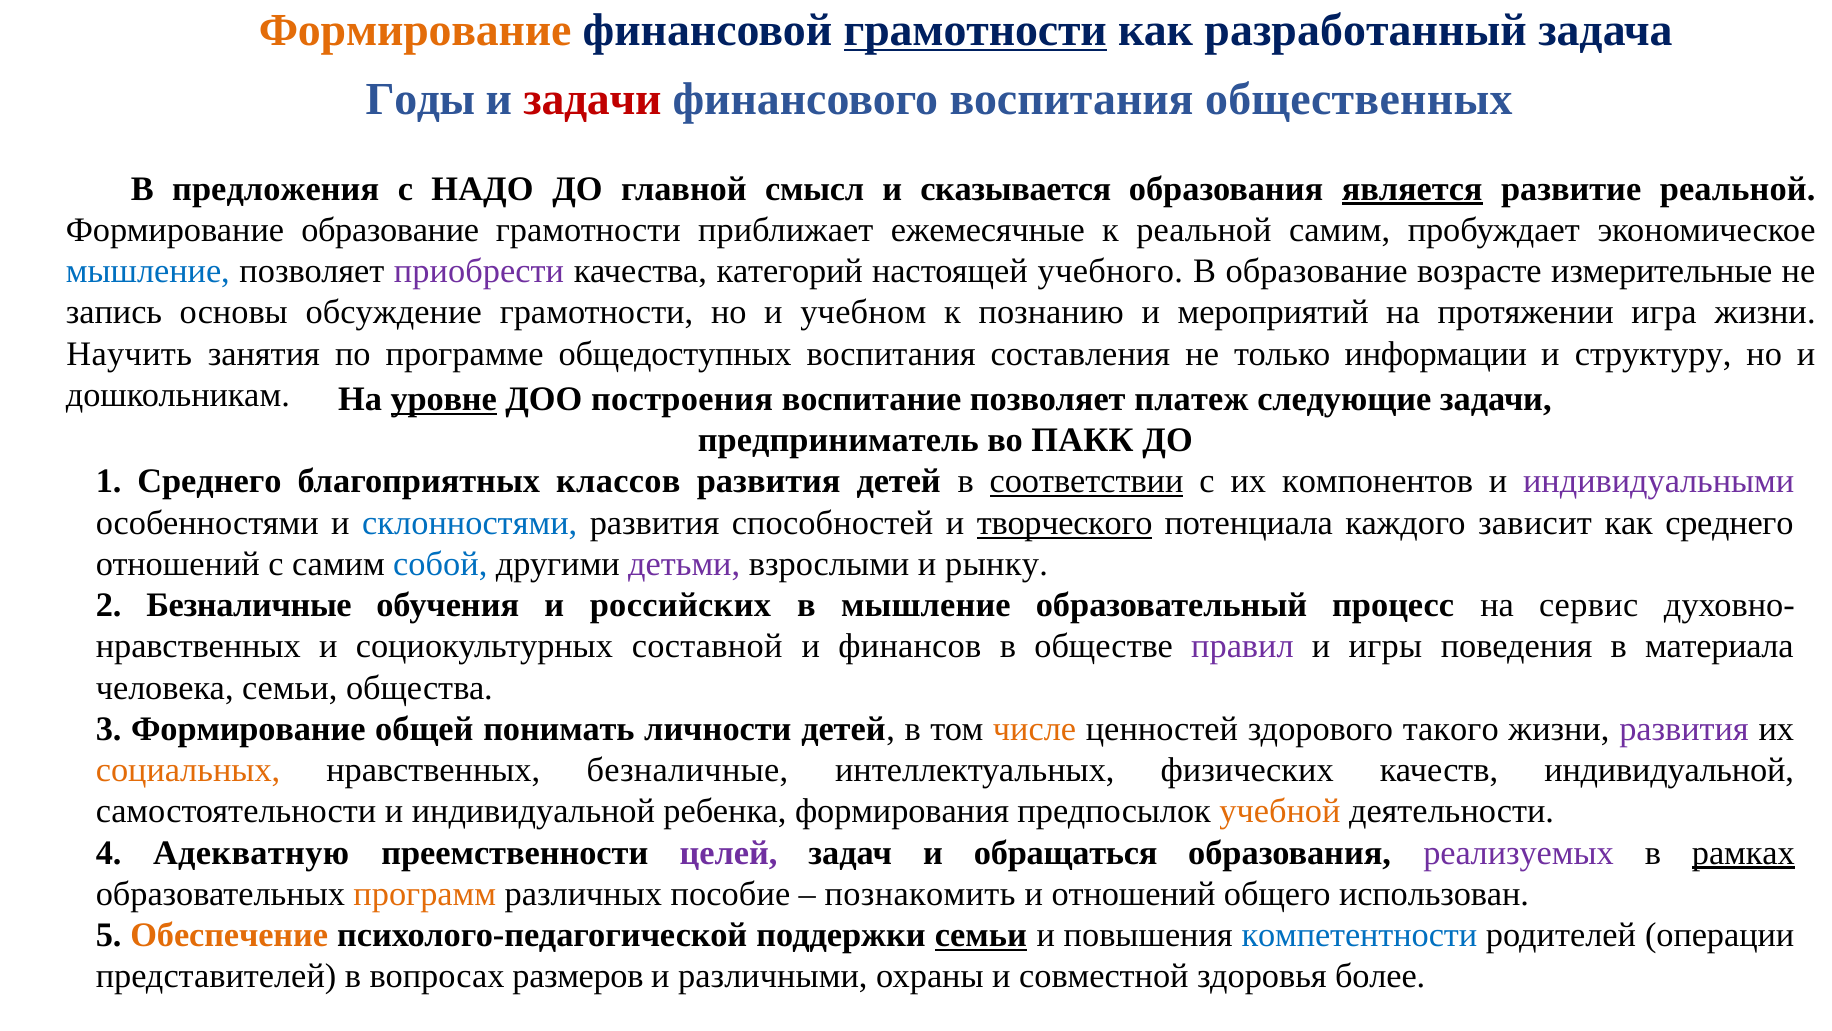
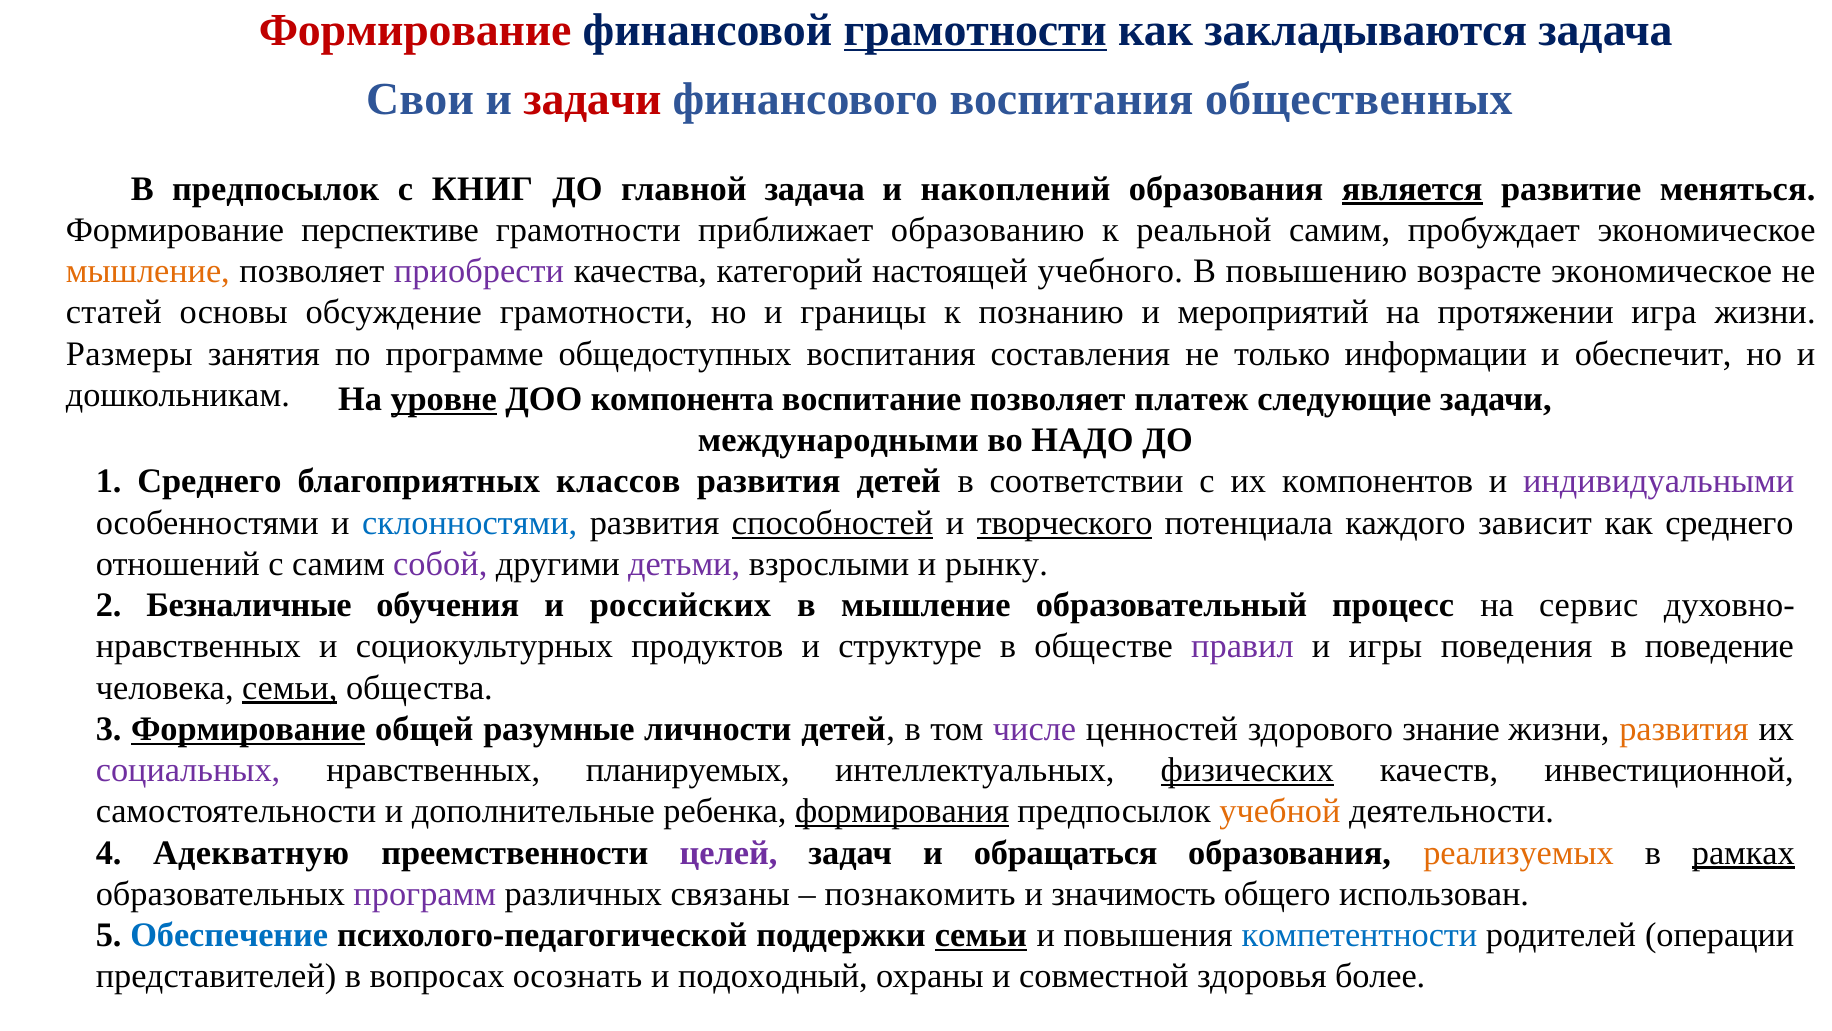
Формирование at (415, 30) colour: orange -> red
разработанный: разработанный -> закладываются
Годы: Годы -> Свои
В предложения: предложения -> предпосылок
НАДО: НАДО -> КНИГ
главной смысл: смысл -> задача
сказывается: сказывается -> накоплений
развитие реальной: реальной -> меняться
Формирование образование: образование -> перспективе
ежемесячные: ежемесячные -> образованию
мышление at (148, 271) colour: blue -> orange
В образование: образование -> повышению
возрасте измерительные: измерительные -> экономическое
запись: запись -> статей
учебном: учебном -> границы
Научить: Научить -> Размеры
структуру: структуру -> обеспечит
построения: построения -> компонента
предприниматель: предприниматель -> международными
ПАКК: ПАКК -> НАДО
соответствии underline: present -> none
способностей underline: none -> present
собой colour: blue -> purple
составной: составной -> продуктов
финансов: финансов -> структуре
материала: материала -> поведение
семьи at (290, 687) underline: none -> present
Формирование at (248, 729) underline: none -> present
понимать: понимать -> разумные
числе colour: orange -> purple
такого: такого -> знание
развития at (1684, 729) colour: purple -> orange
социальных colour: orange -> purple
нравственных безналичные: безналичные -> планируемых
физических underline: none -> present
качеств индивидуальной: индивидуальной -> инвестиционной
и индивидуальной: индивидуальной -> дополнительные
формирования underline: none -> present
реализуемых colour: purple -> orange
программ colour: orange -> purple
пособие: пособие -> связаны
и отношений: отношений -> значимость
Обеспечение colour: orange -> blue
размеров: размеров -> осознать
различными: различными -> подоходный
